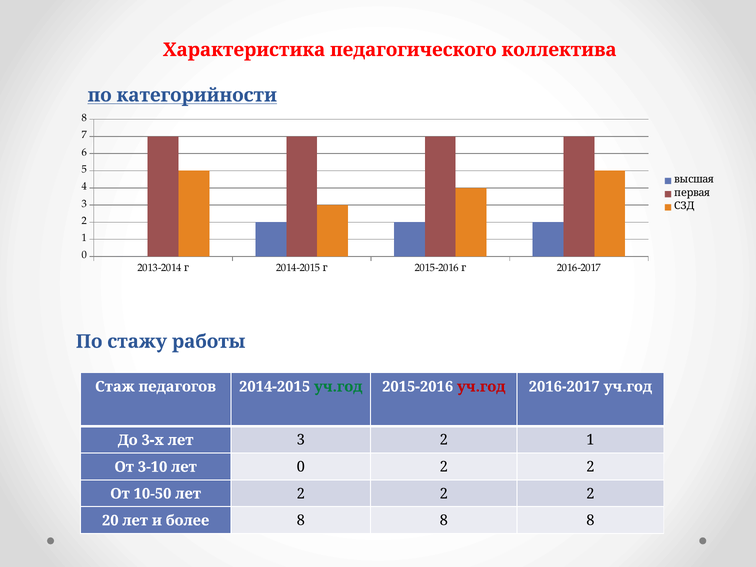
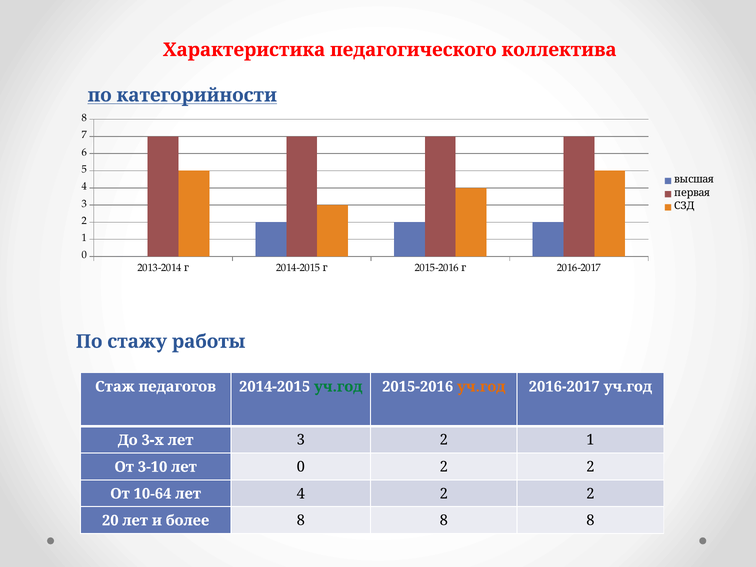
уч.год at (481, 387) colour: red -> orange
10-50: 10-50 -> 10-64
лет 2: 2 -> 4
